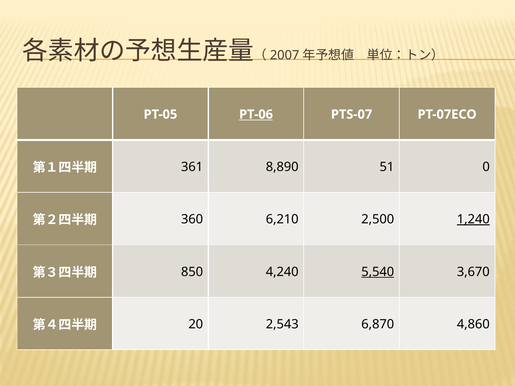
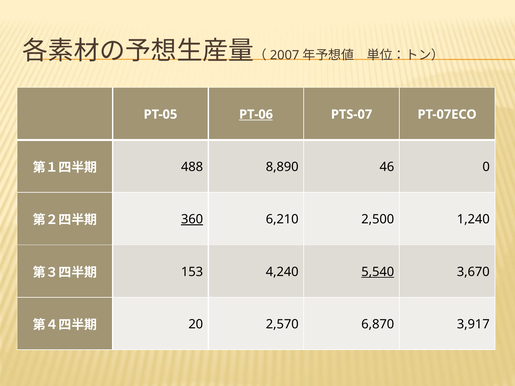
361: 361 -> 488
51: 51 -> 46
360 underline: none -> present
1,240 underline: present -> none
850: 850 -> 153
2,543: 2,543 -> 2,570
4,860: 4,860 -> 3,917
